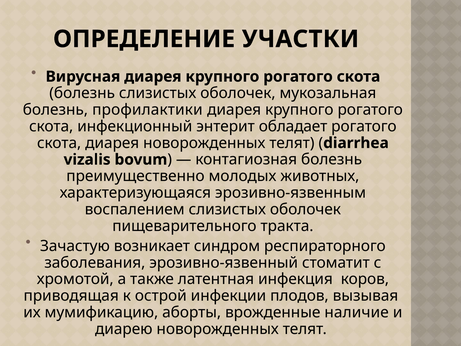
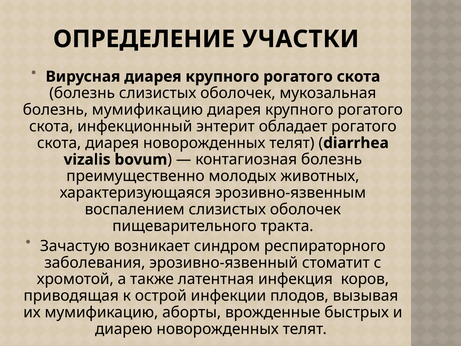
болезнь профилактики: профилактики -> мумификацию
наличие: наличие -> быстрых
